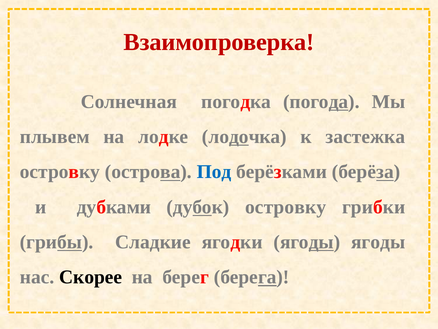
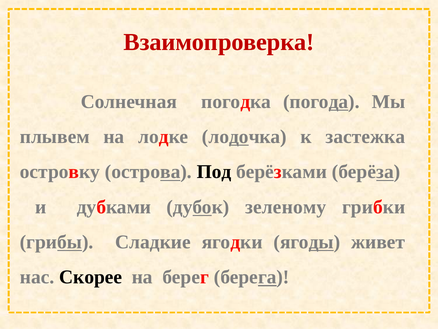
Под colour: blue -> black
дубок островку: островку -> зеленому
ягоды ягоды: ягоды -> живет
